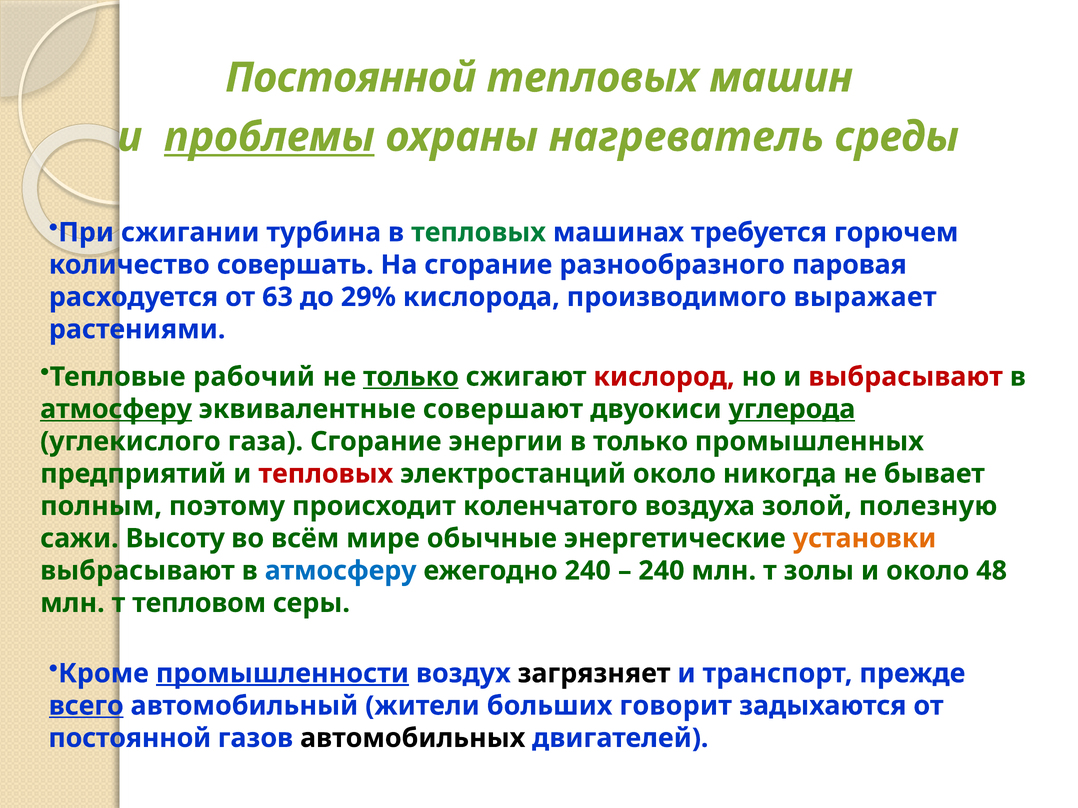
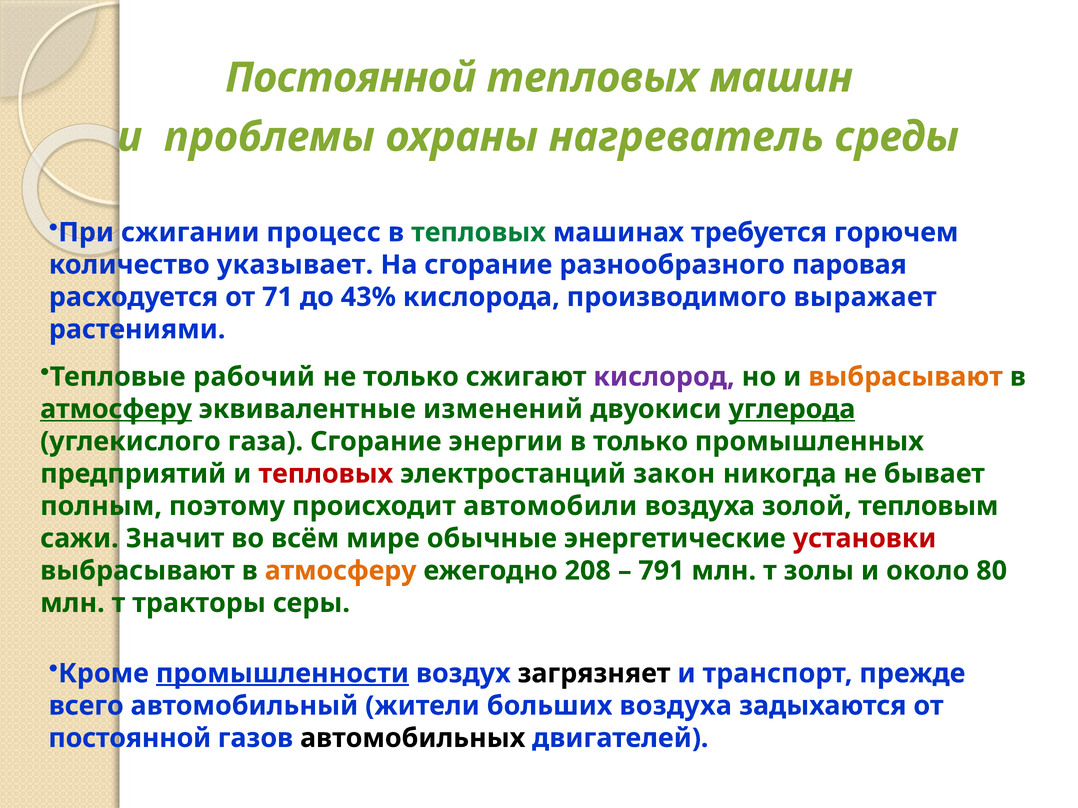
проблемы underline: present -> none
турбина: турбина -> процесс
совершать: совершать -> указывает
63: 63 -> 71
29%: 29% -> 43%
только at (411, 377) underline: present -> none
кислород colour: red -> purple
выбрасывают at (906, 377) colour: red -> orange
совершают: совершают -> изменений
электростанций около: около -> закон
коленчатого: коленчатого -> автомобили
полезную: полезную -> тепловым
Высоту: Высоту -> Значит
установки colour: orange -> red
атмосферу at (341, 571) colour: blue -> orange
ежегодно 240: 240 -> 208
240 at (661, 571): 240 -> 791
48: 48 -> 80
тепловом: тепловом -> тракторы
всего underline: present -> none
больших говорит: говорит -> воздуха
